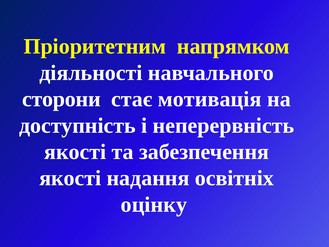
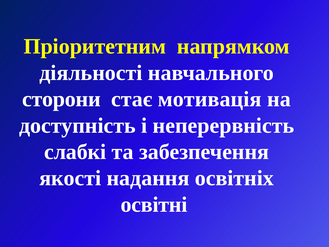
якості at (75, 152): якості -> слабкі
оцінку: оцінку -> освітні
